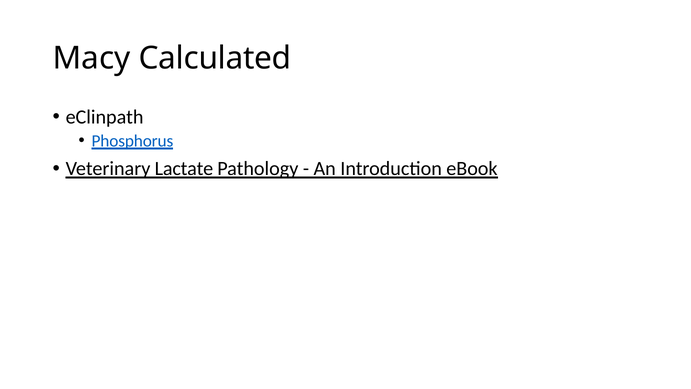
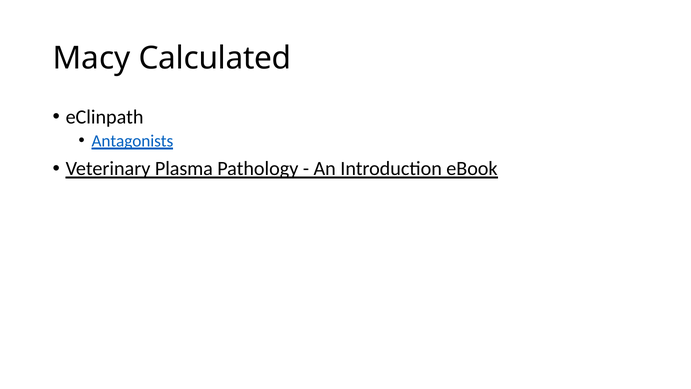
Phosphorus: Phosphorus -> Antagonists
Lactate: Lactate -> Plasma
